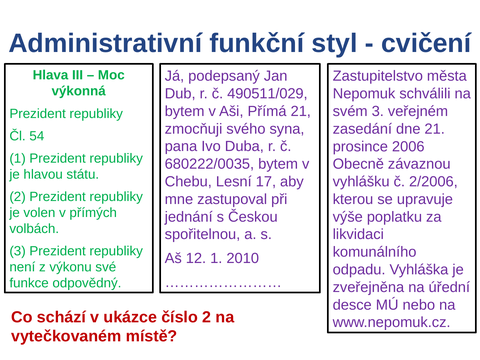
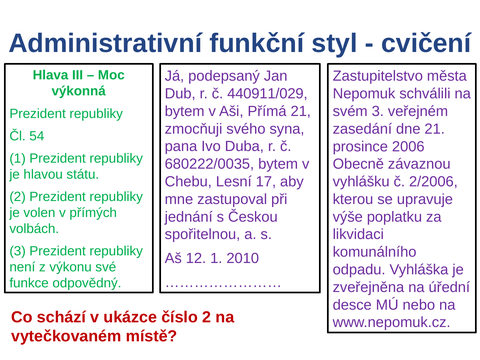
490511/029: 490511/029 -> 440911/029
